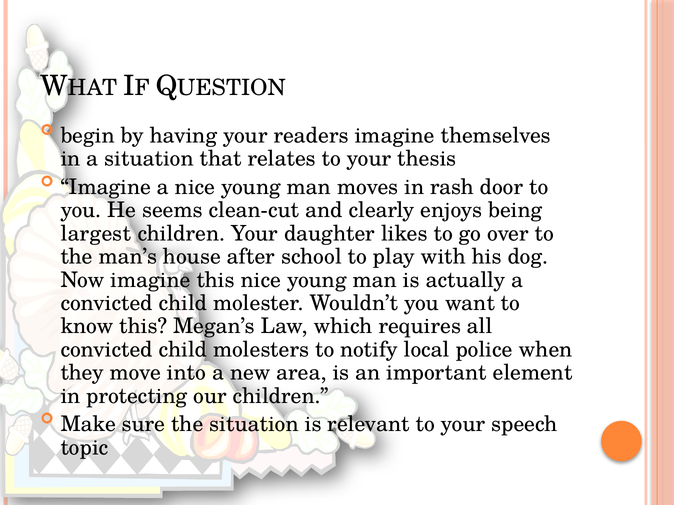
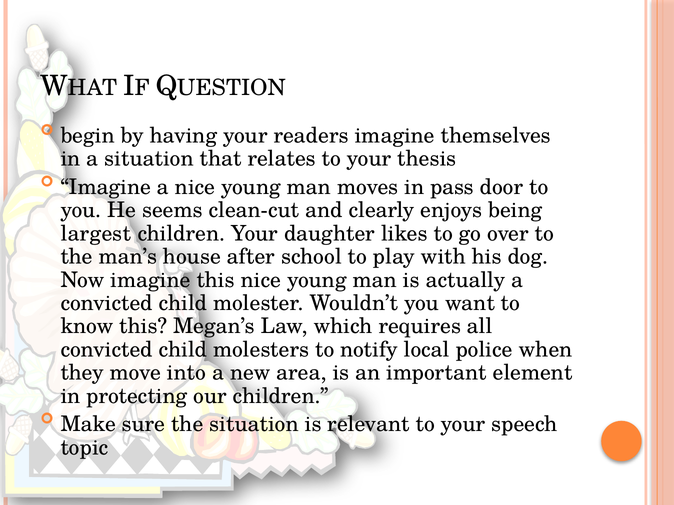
rash: rash -> pass
